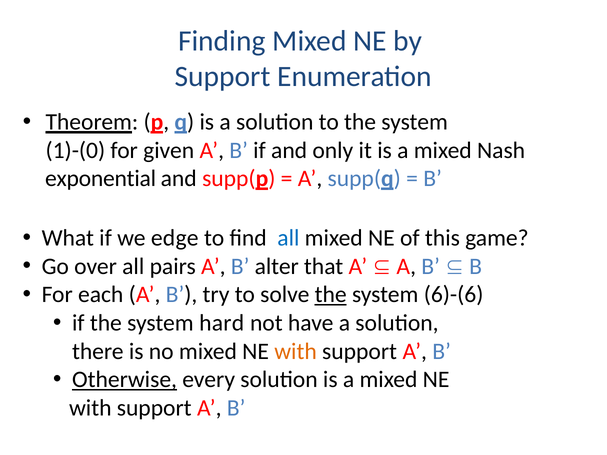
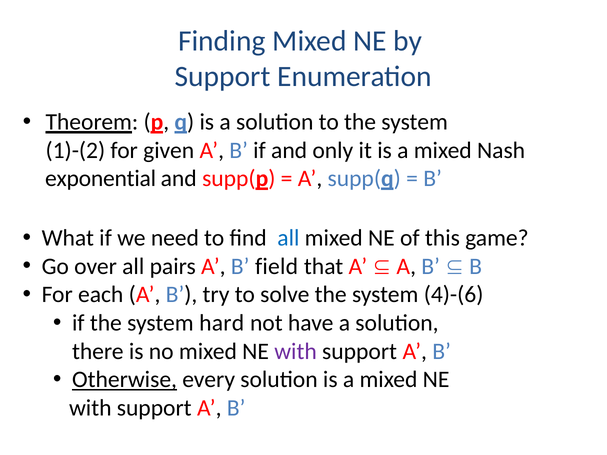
1)-(0: 1)-(0 -> 1)-(2
edge: edge -> need
alter: alter -> field
the at (331, 295) underline: present -> none
6)-(6: 6)-(6 -> 4)-(6
with at (296, 352) colour: orange -> purple
